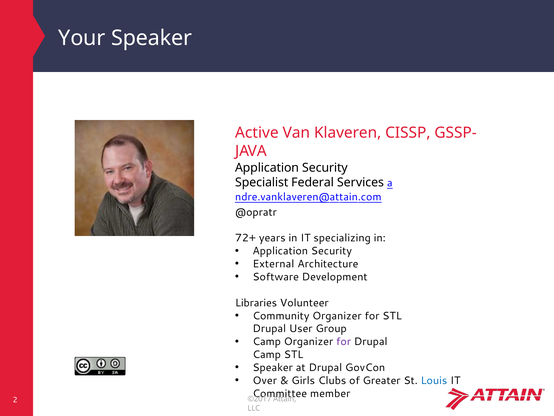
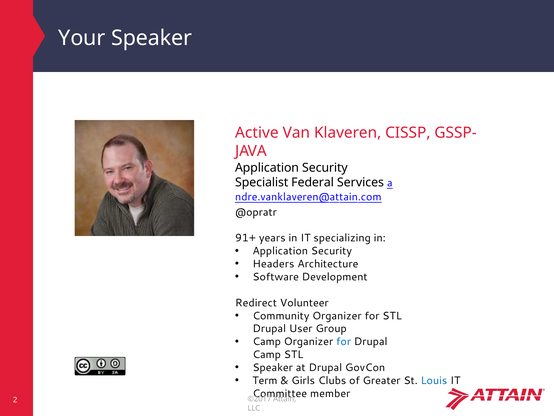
72+: 72+ -> 91+
External: External -> Headers
Libraries: Libraries -> Redirect
for at (344, 341) colour: purple -> blue
Over: Over -> Term
